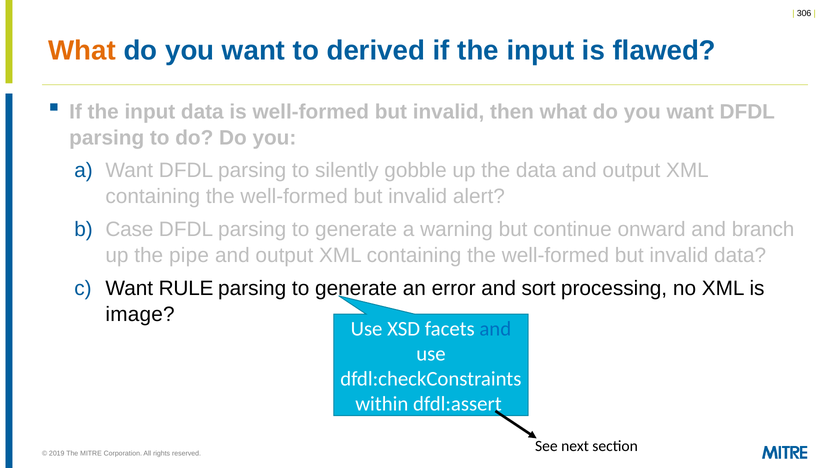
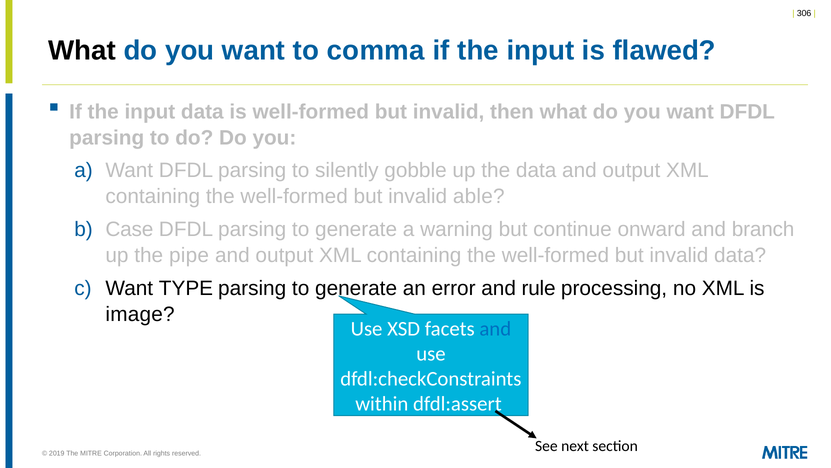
What at (82, 50) colour: orange -> black
derived: derived -> comma
alert: alert -> able
RULE: RULE -> TYPE
sort: sort -> rule
